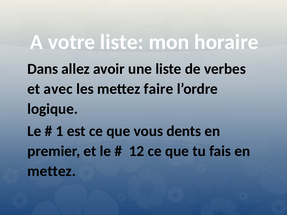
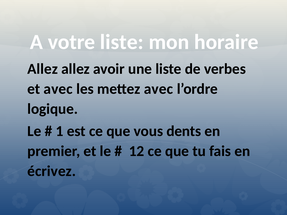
Dans at (43, 69): Dans -> Allez
mettez faire: faire -> avec
mettez at (52, 171): mettez -> écrivez
